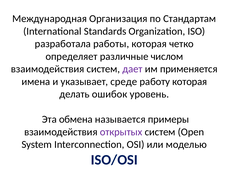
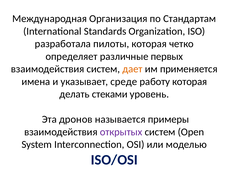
работы: работы -> пилоты
числом: числом -> первых
дает colour: purple -> orange
ошибок: ошибок -> стеками
обмена: обмена -> дронов
